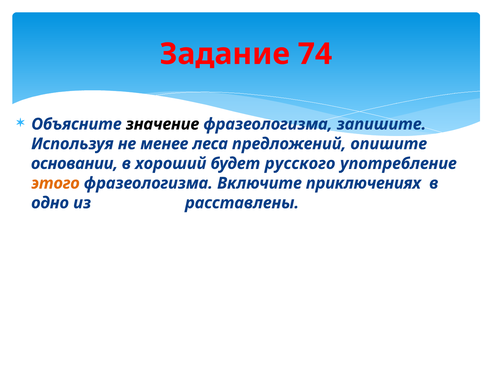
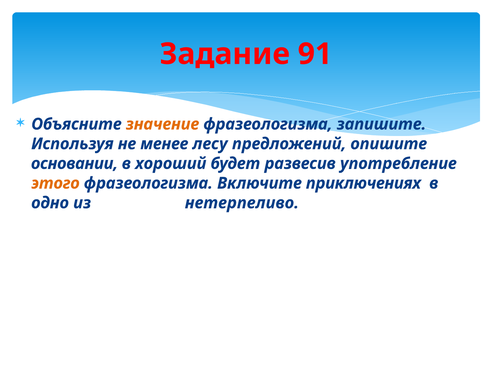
74: 74 -> 91
значение colour: black -> orange
леса: леса -> лесу
русского: русского -> развесив
расставлены: расставлены -> нетерпеливо
